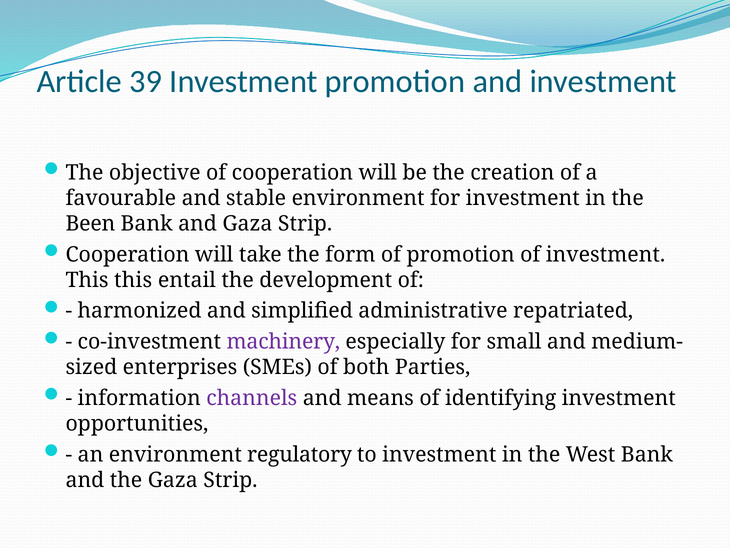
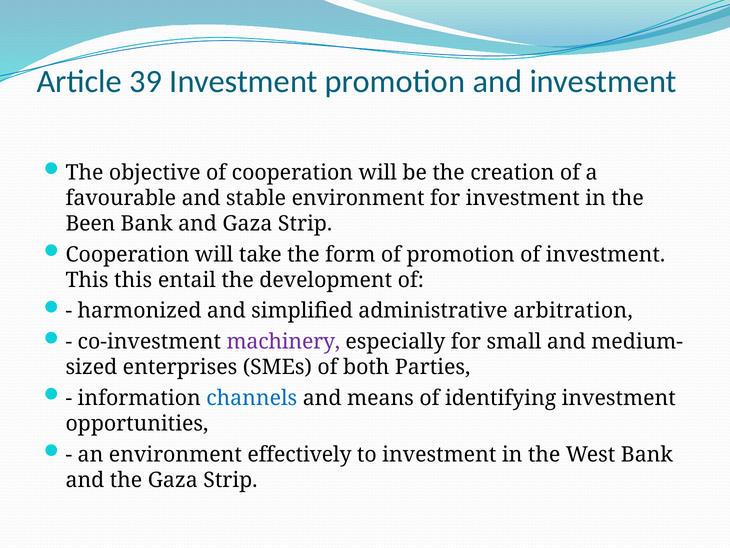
repatriated: repatriated -> arbitration
channels colour: purple -> blue
regulatory: regulatory -> effectively
